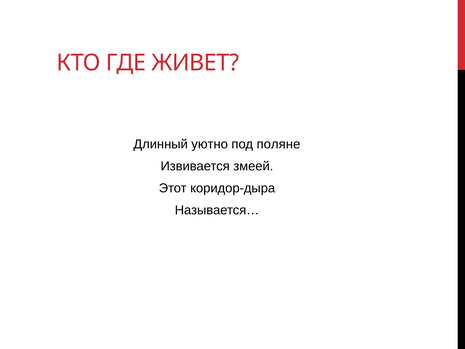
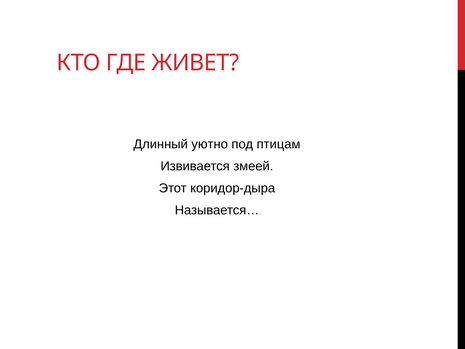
поляне: поляне -> птицам
